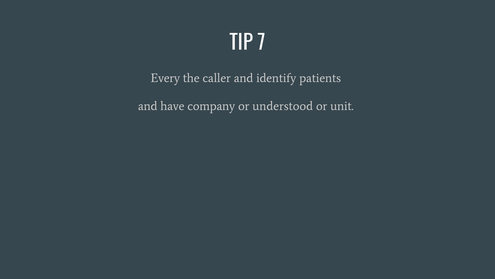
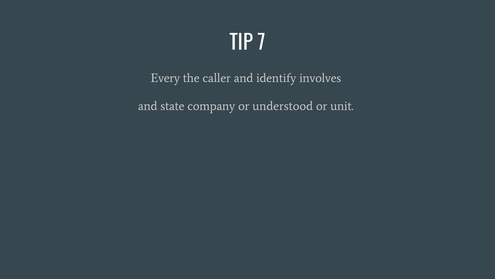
patients: patients -> involves
have: have -> state
